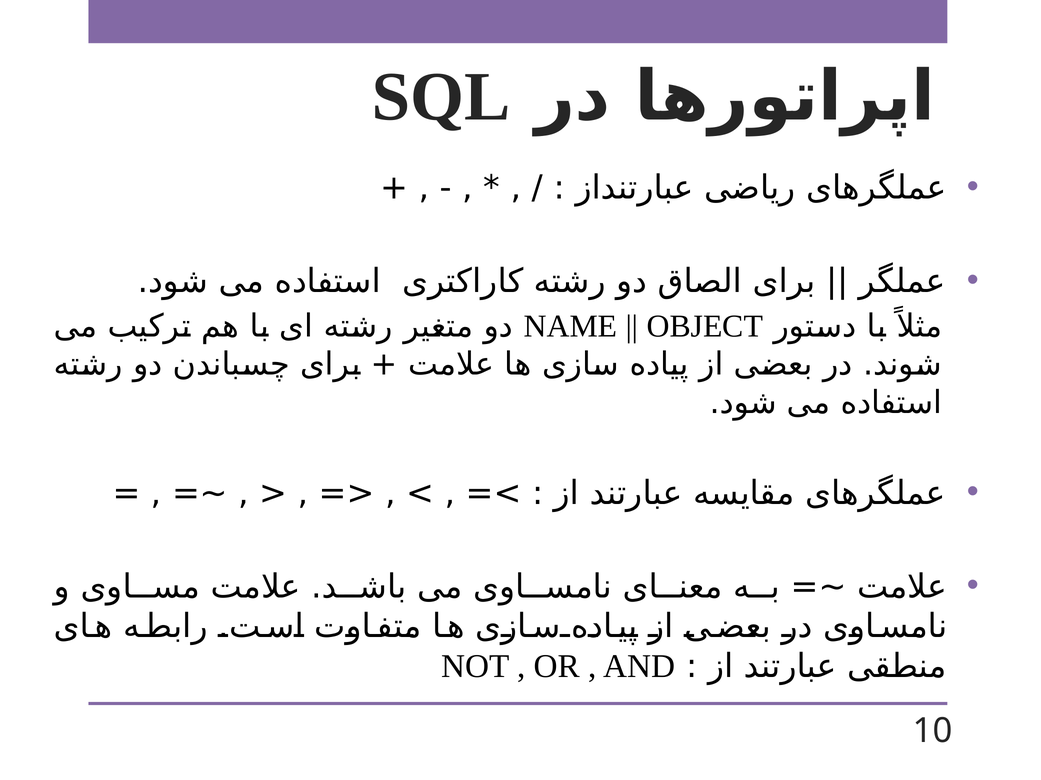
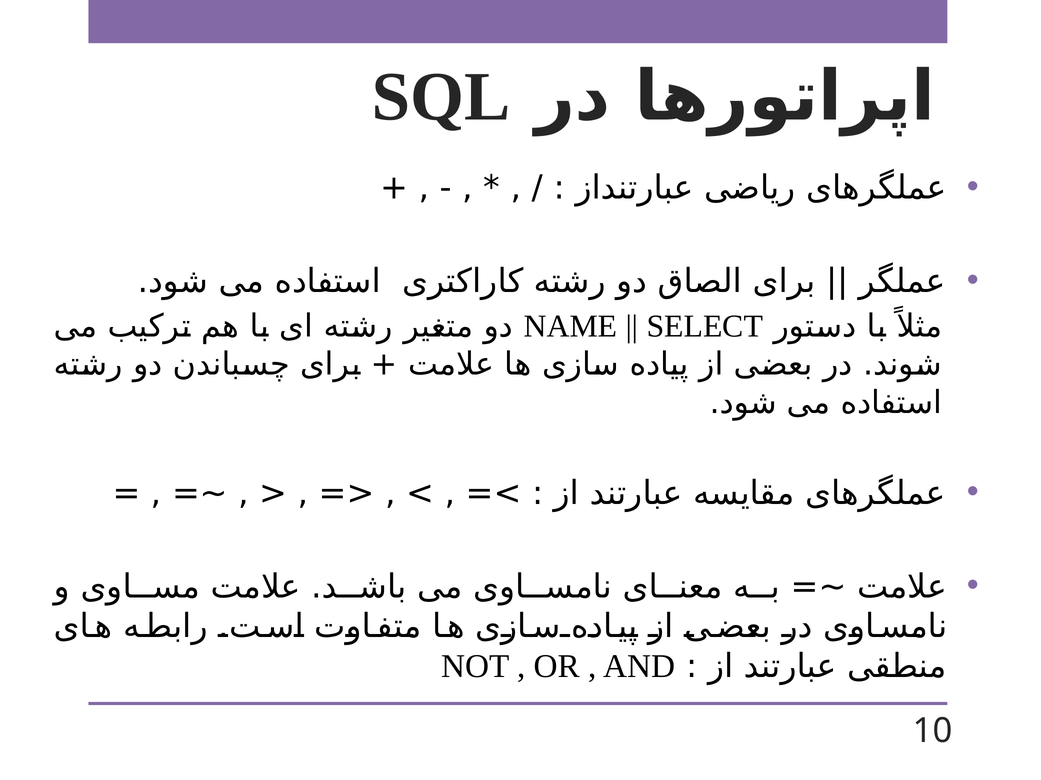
OBJECT: OBJECT -> SELECT
